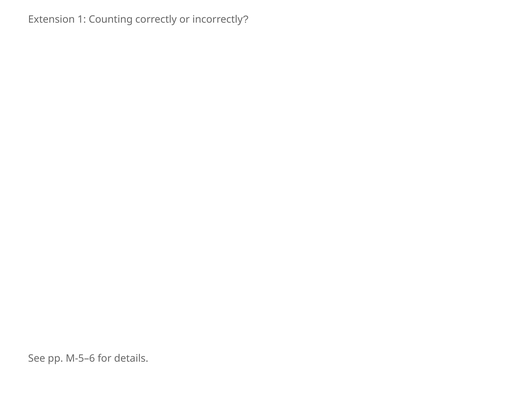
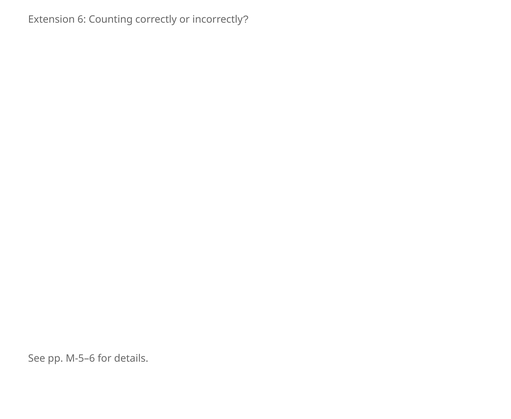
1: 1 -> 6
